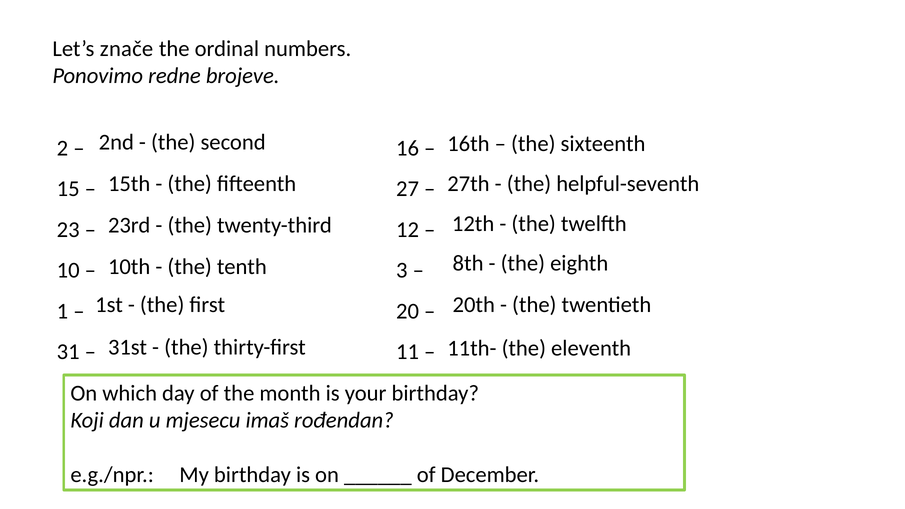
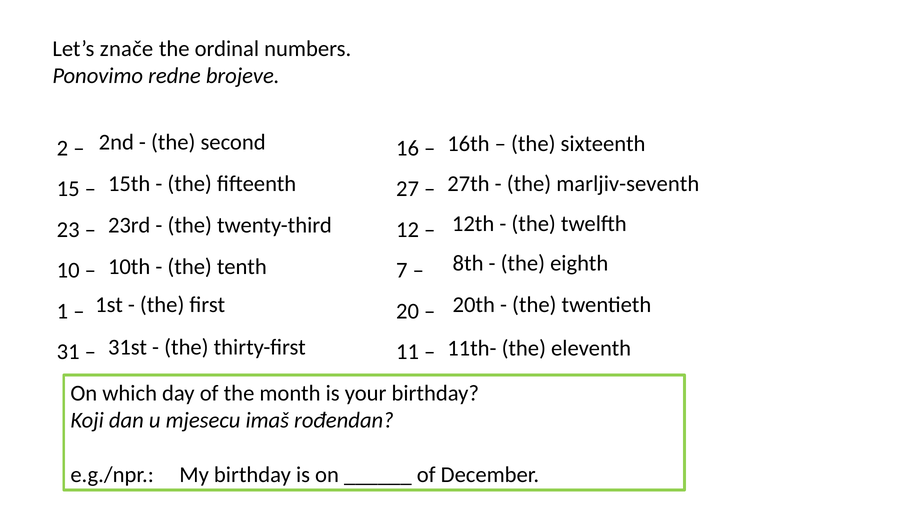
helpful-seventh: helpful-seventh -> marljiv-seventh
3: 3 -> 7
